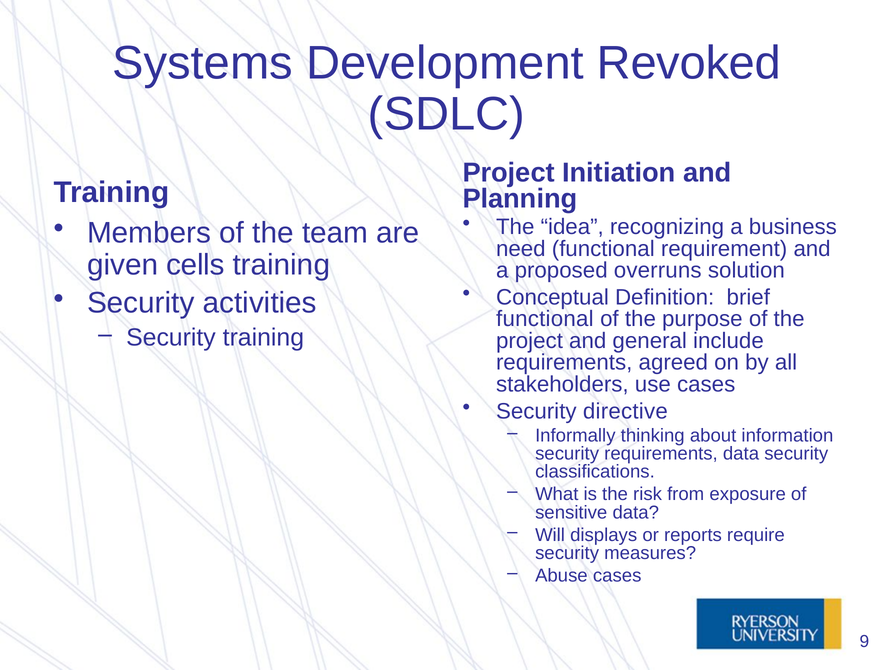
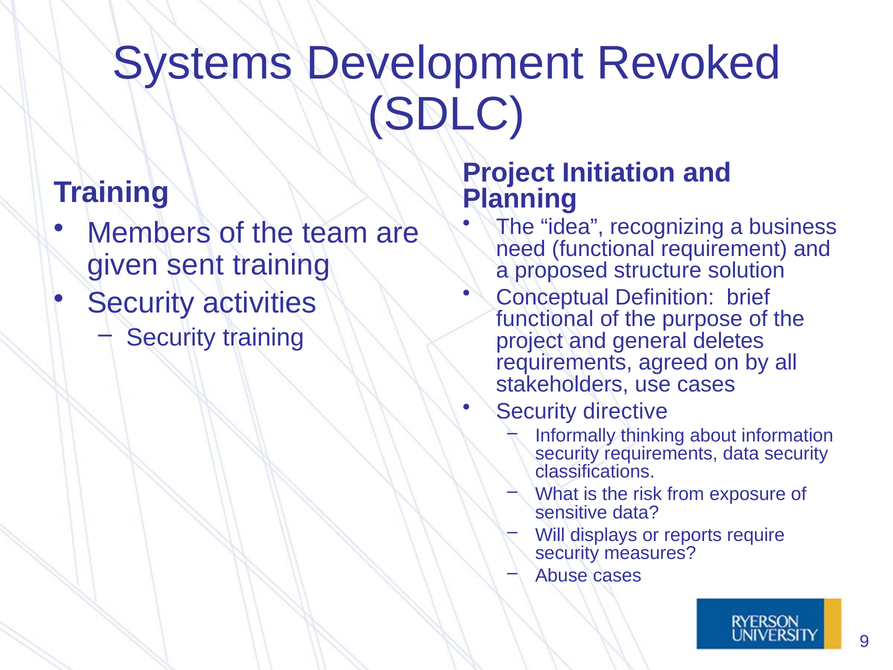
cells: cells -> sent
overruns: overruns -> structure
include: include -> deletes
